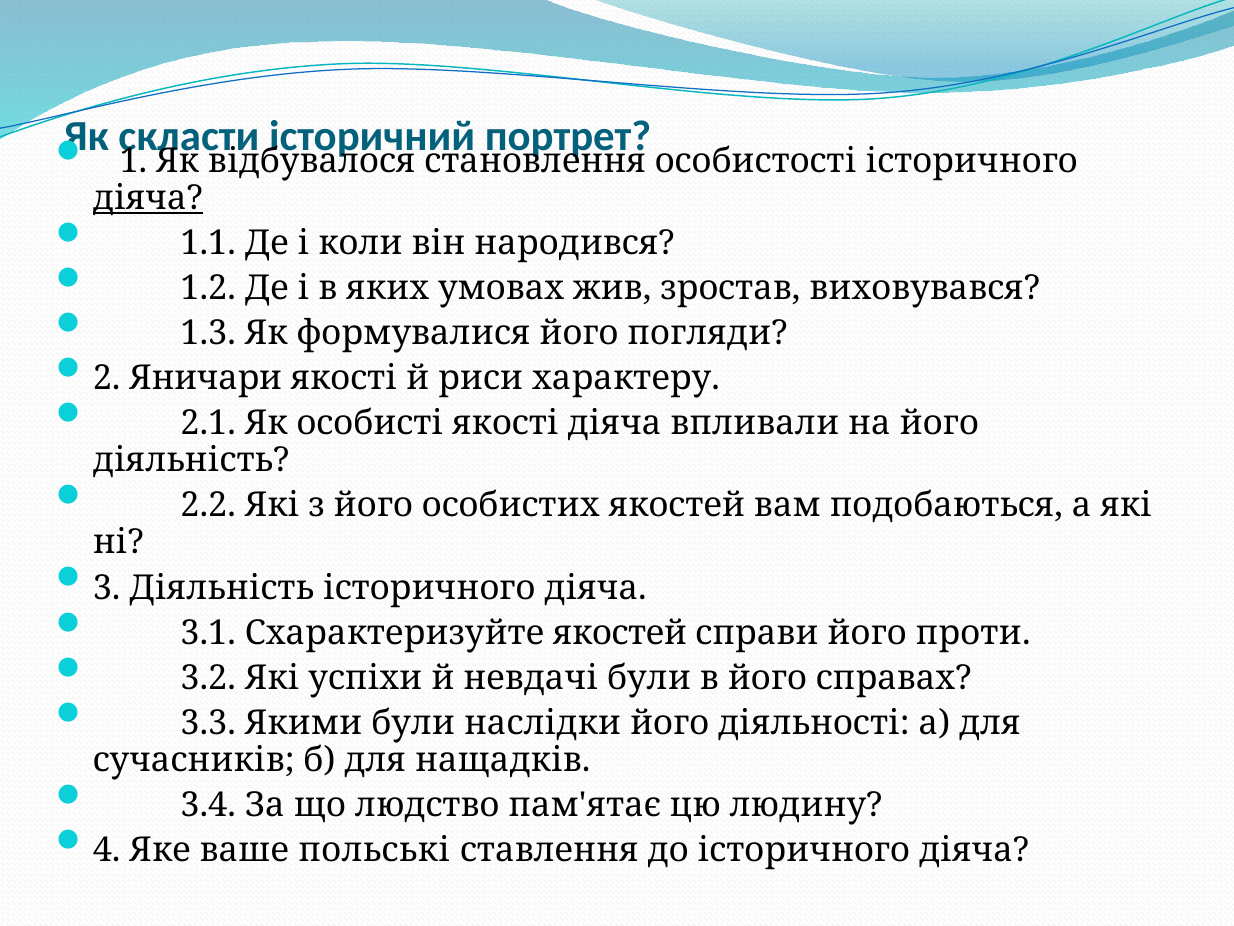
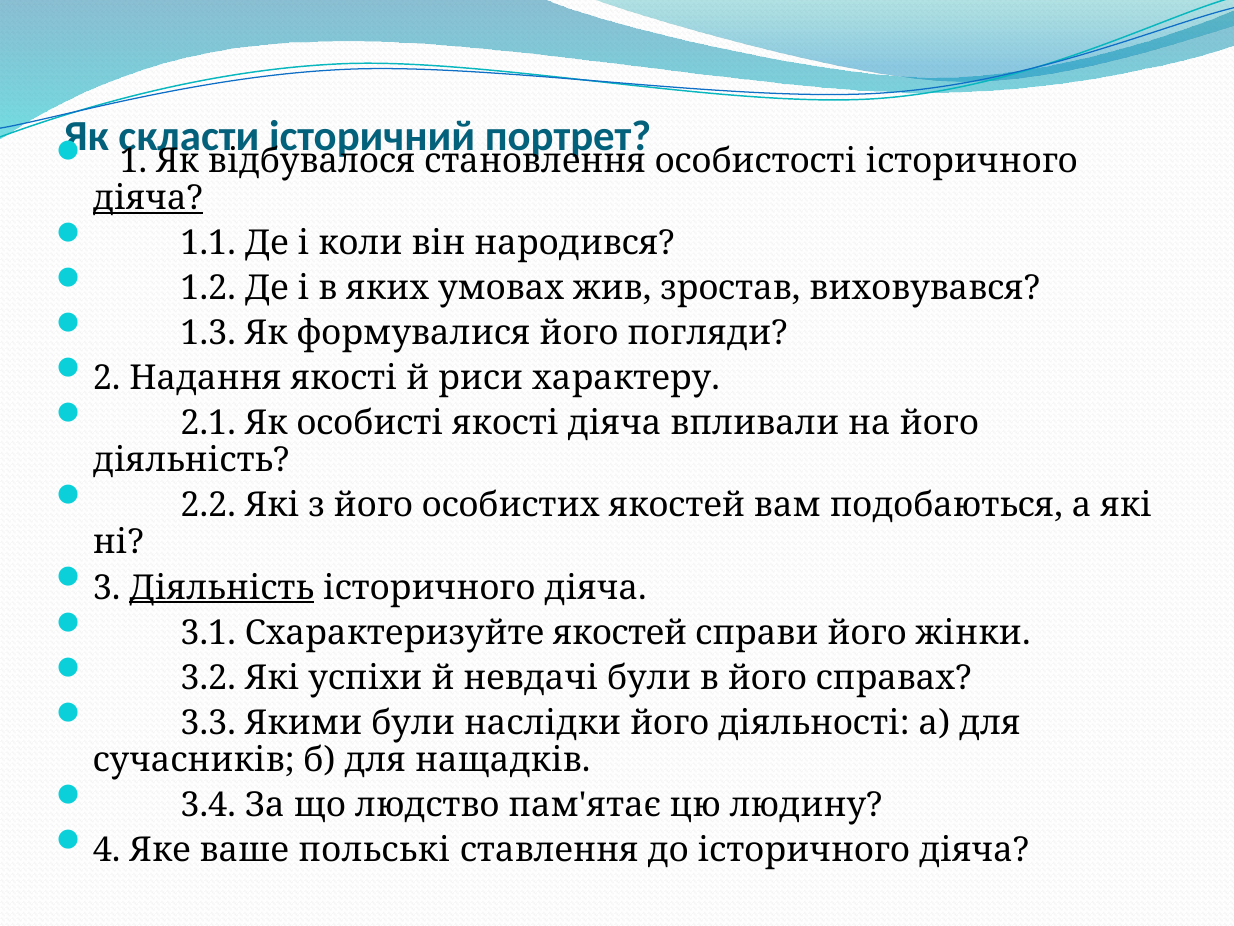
Яничари: Яничари -> Надання
Діяльність at (222, 587) underline: none -> present
проти: проти -> жінки
